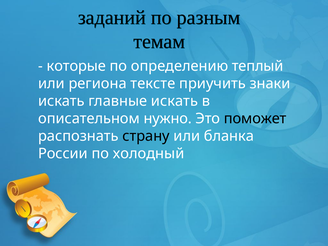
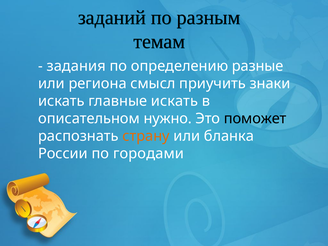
которые: которые -> задания
теплый: теплый -> разные
тексте: тексте -> смысл
страну colour: black -> orange
холодный: холодный -> городами
